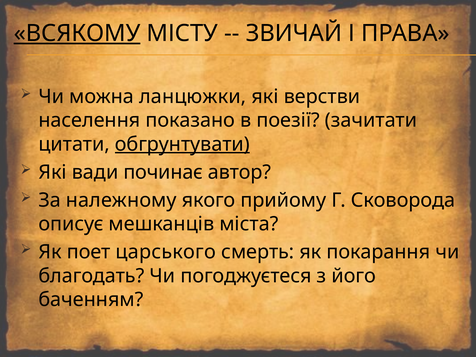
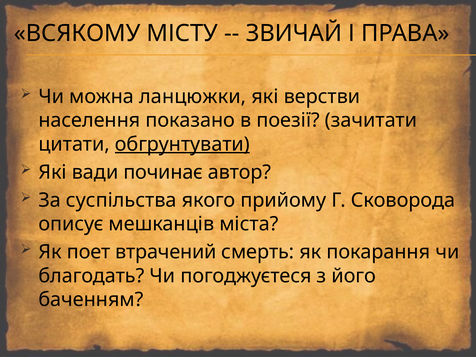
ВСЯКОМУ underline: present -> none
належному: належному -> суспільства
царського: царського -> втрачений
